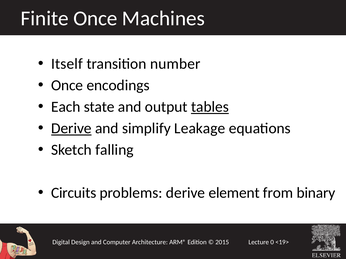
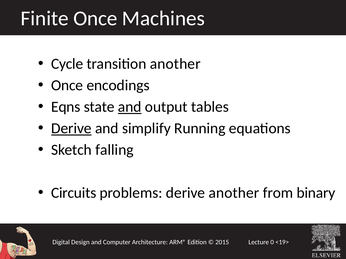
Itself: Itself -> Cycle
transition number: number -> another
Each: Each -> Eqns
and at (130, 107) underline: none -> present
tables underline: present -> none
Leakage: Leakage -> Running
derive element: element -> another
